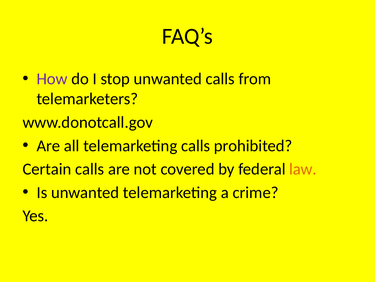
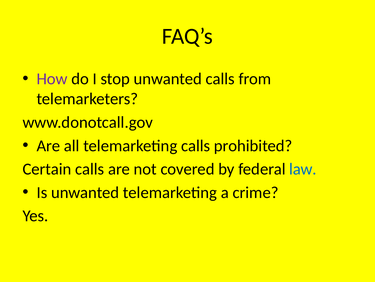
law colour: orange -> blue
